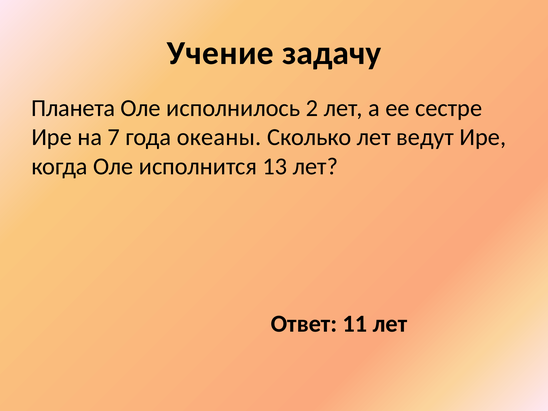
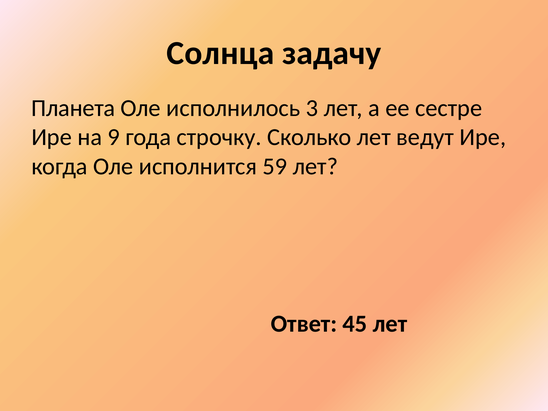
Учение: Учение -> Солнца
2: 2 -> 3
7: 7 -> 9
океаны: океаны -> строчку
13: 13 -> 59
11: 11 -> 45
